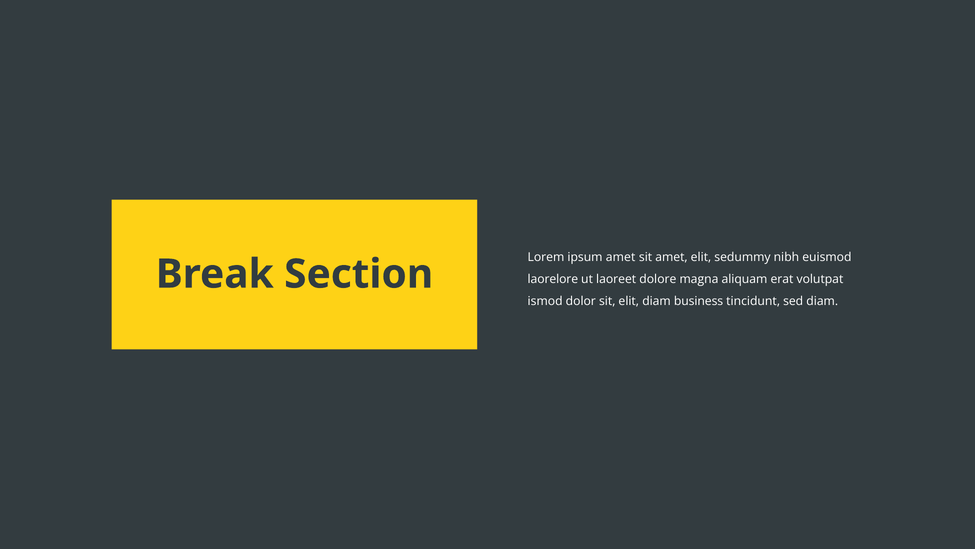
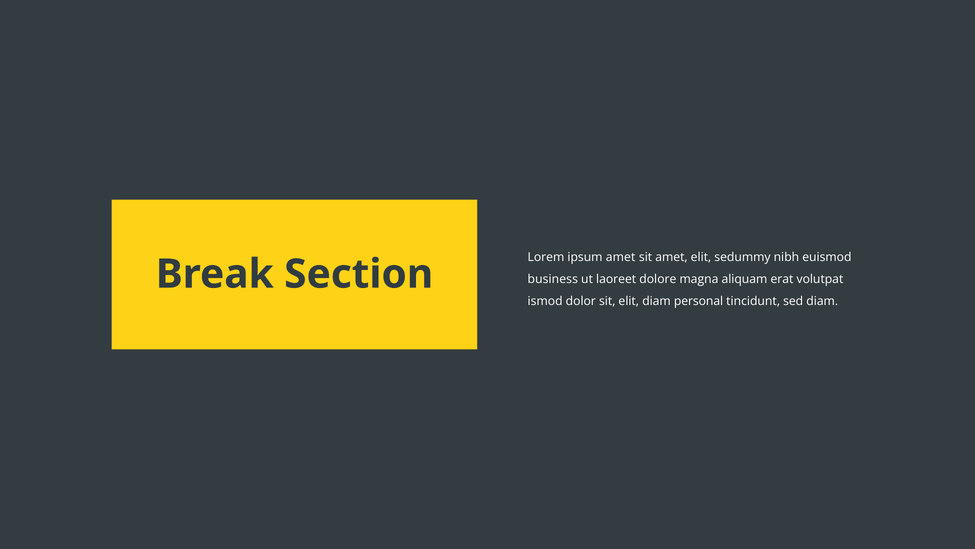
laorelore: laorelore -> business
business: business -> personal
